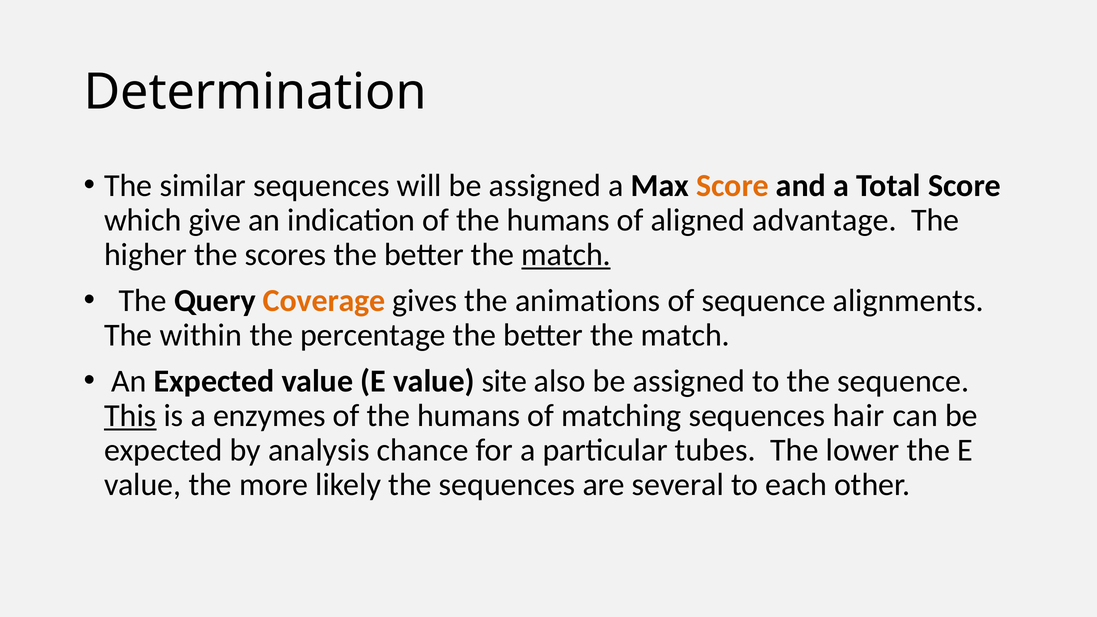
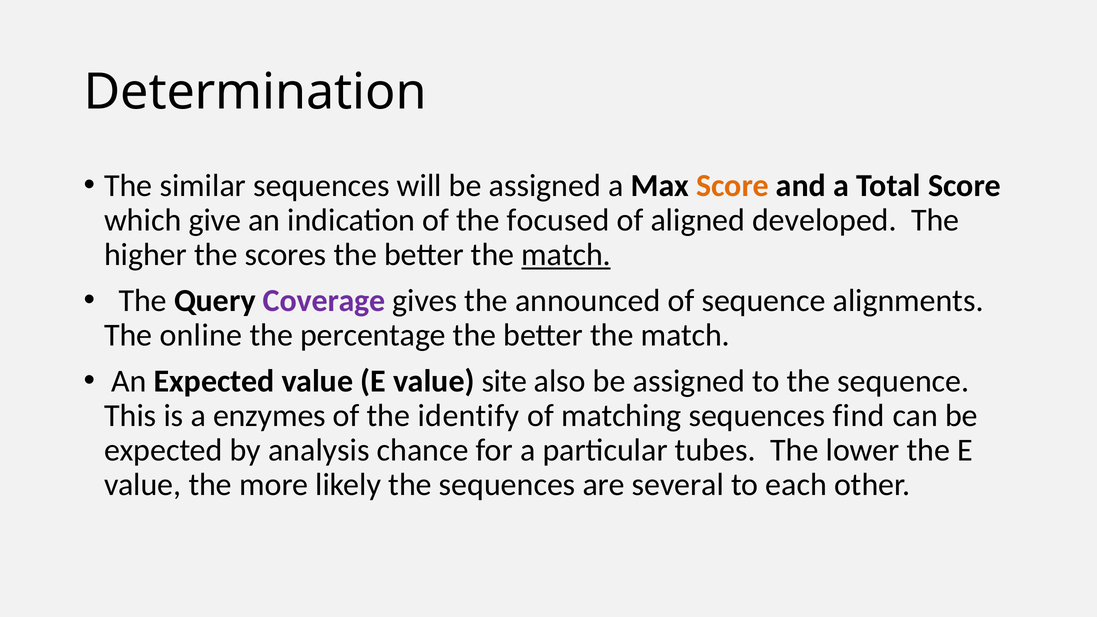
indication of the humans: humans -> focused
advantage: advantage -> developed
Coverage colour: orange -> purple
animations: animations -> announced
within: within -> online
This underline: present -> none
humans at (469, 416): humans -> identify
hair: hair -> find
